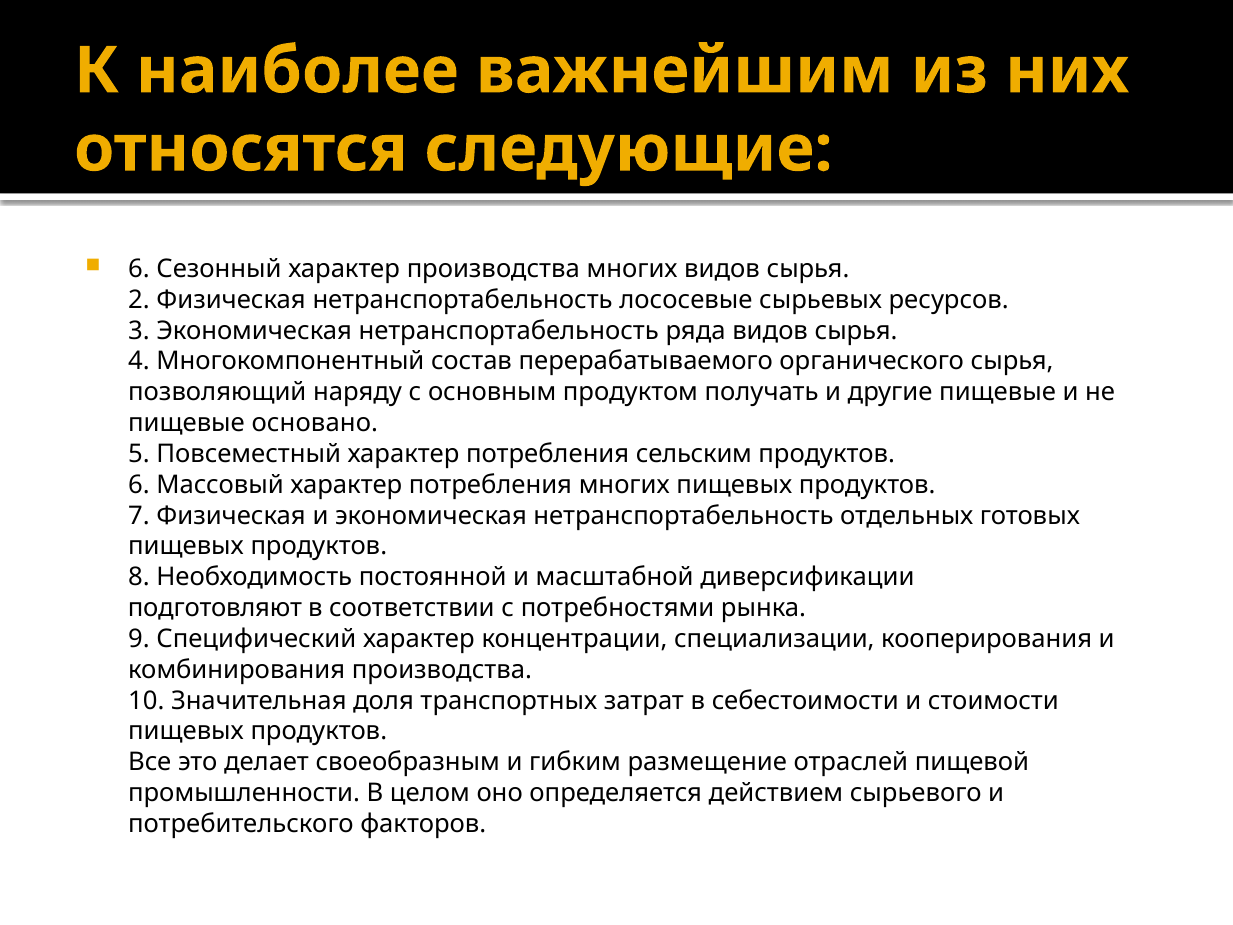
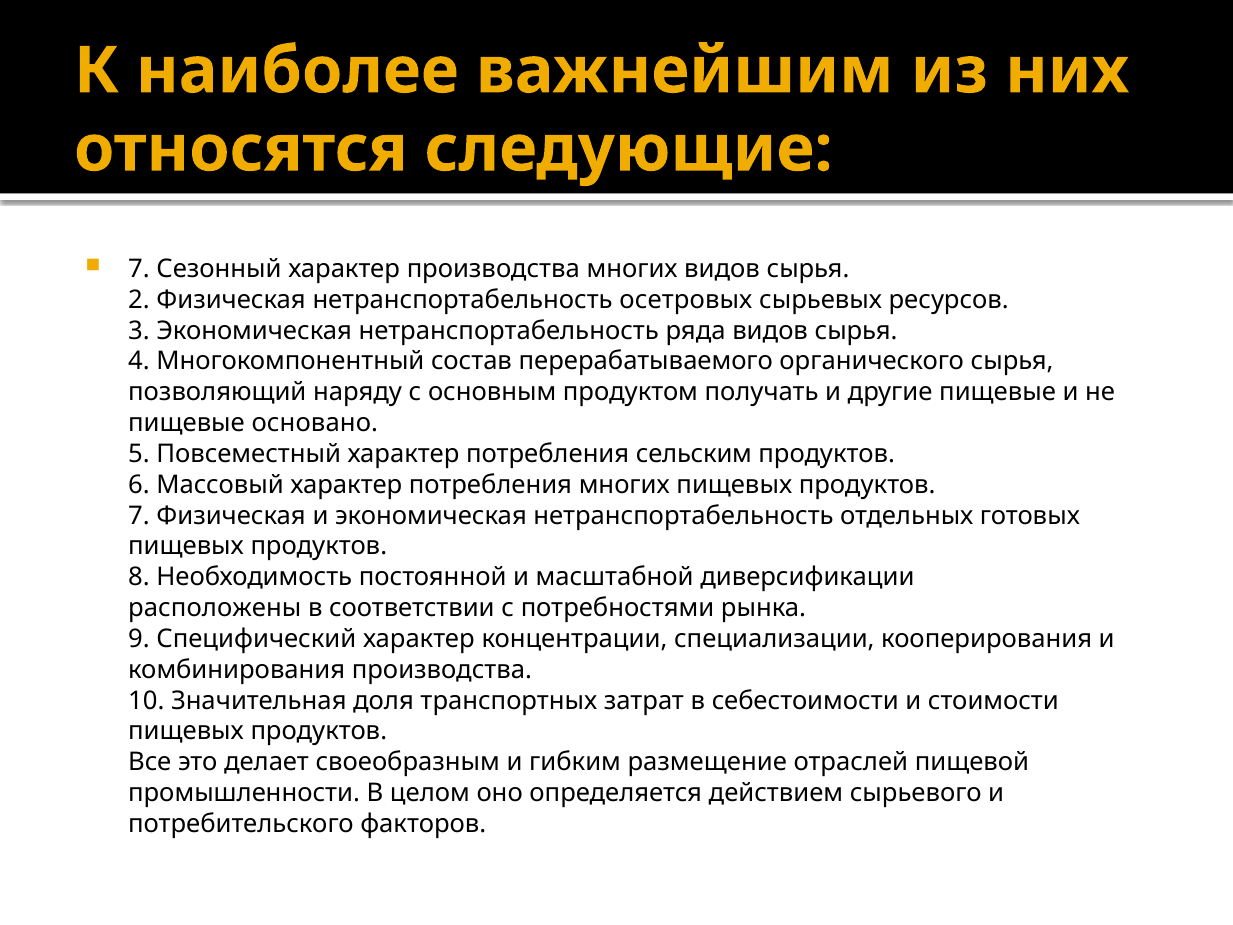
6 at (139, 269): 6 -> 7
лососевые: лососевые -> осетровых
подготовляют: подготовляют -> расположены
